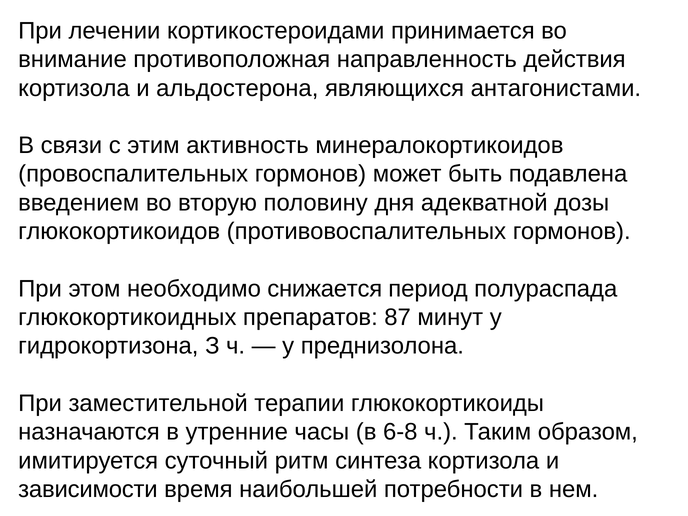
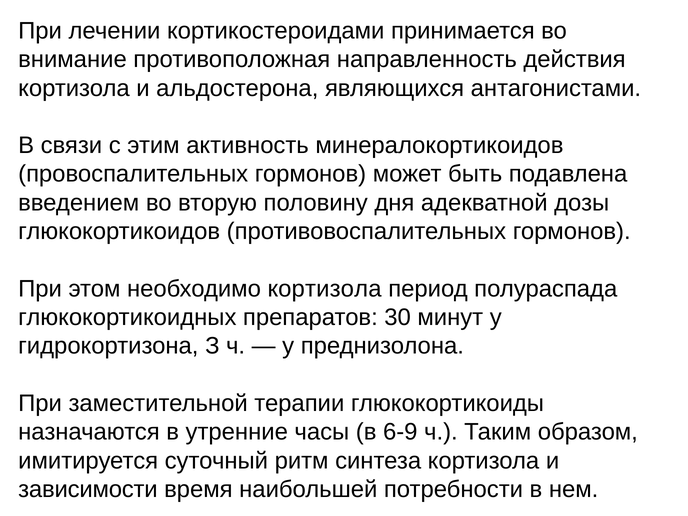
необходимо снижается: снижается -> кортизола
87: 87 -> 30
6-8: 6-8 -> 6-9
